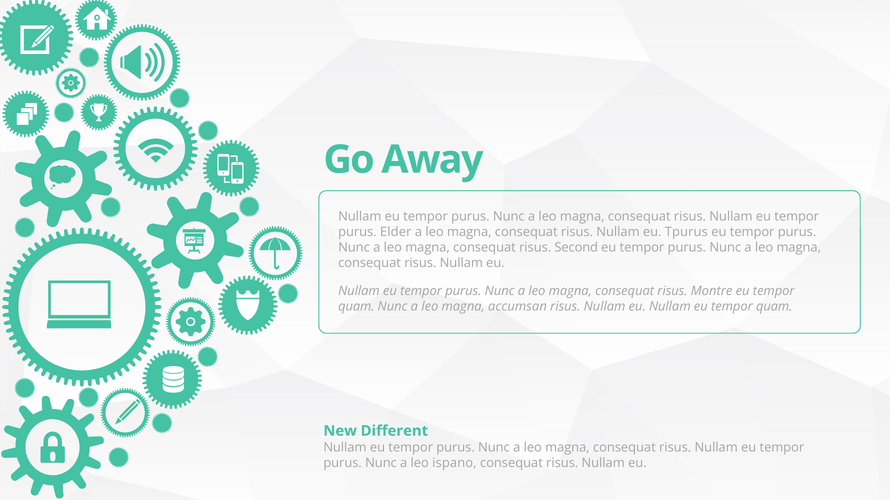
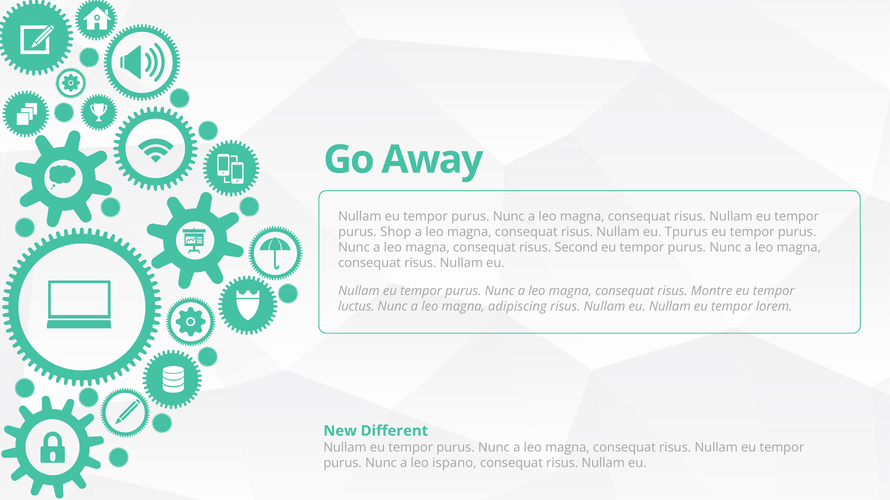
Elder: Elder -> Shop
quam at (356, 307): quam -> luctus
accumsan: accumsan -> adipiscing
Nullam eu tempor quam: quam -> lorem
